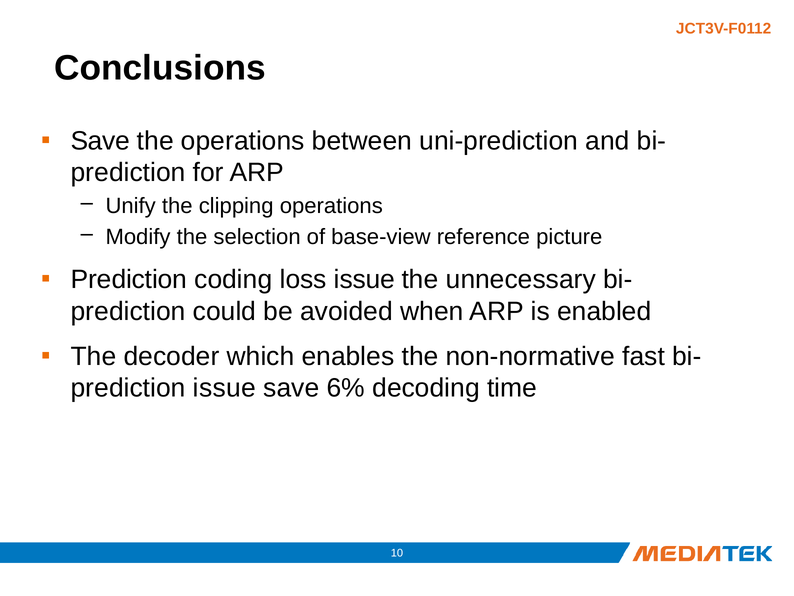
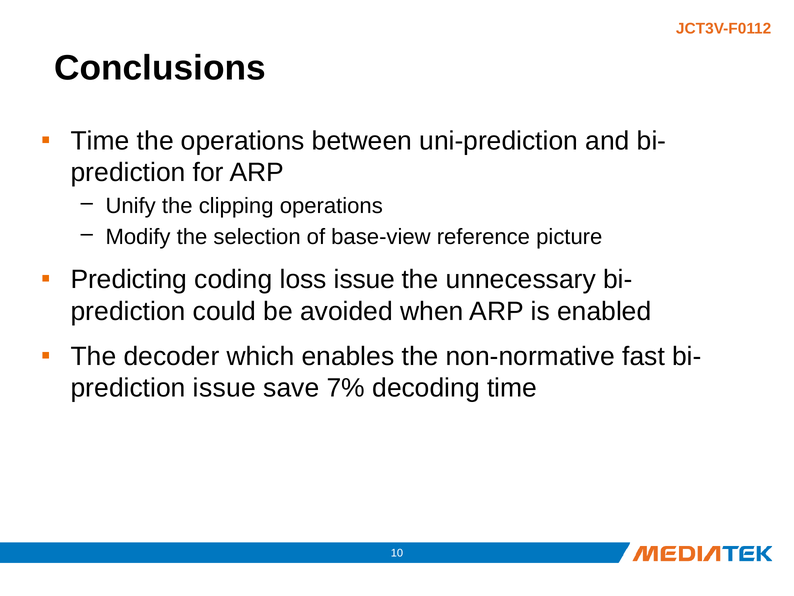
Save at (100, 141): Save -> Time
Prediction at (129, 279): Prediction -> Predicting
6%: 6% -> 7%
